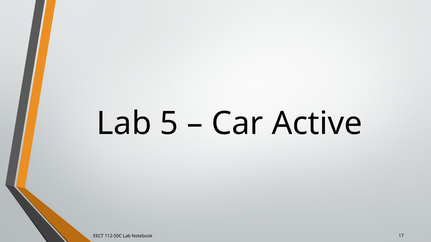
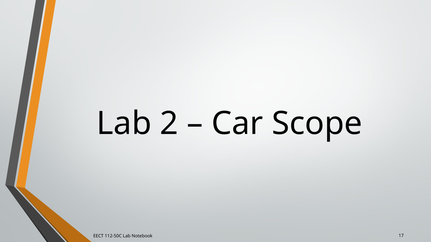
5: 5 -> 2
Active: Active -> Scope
